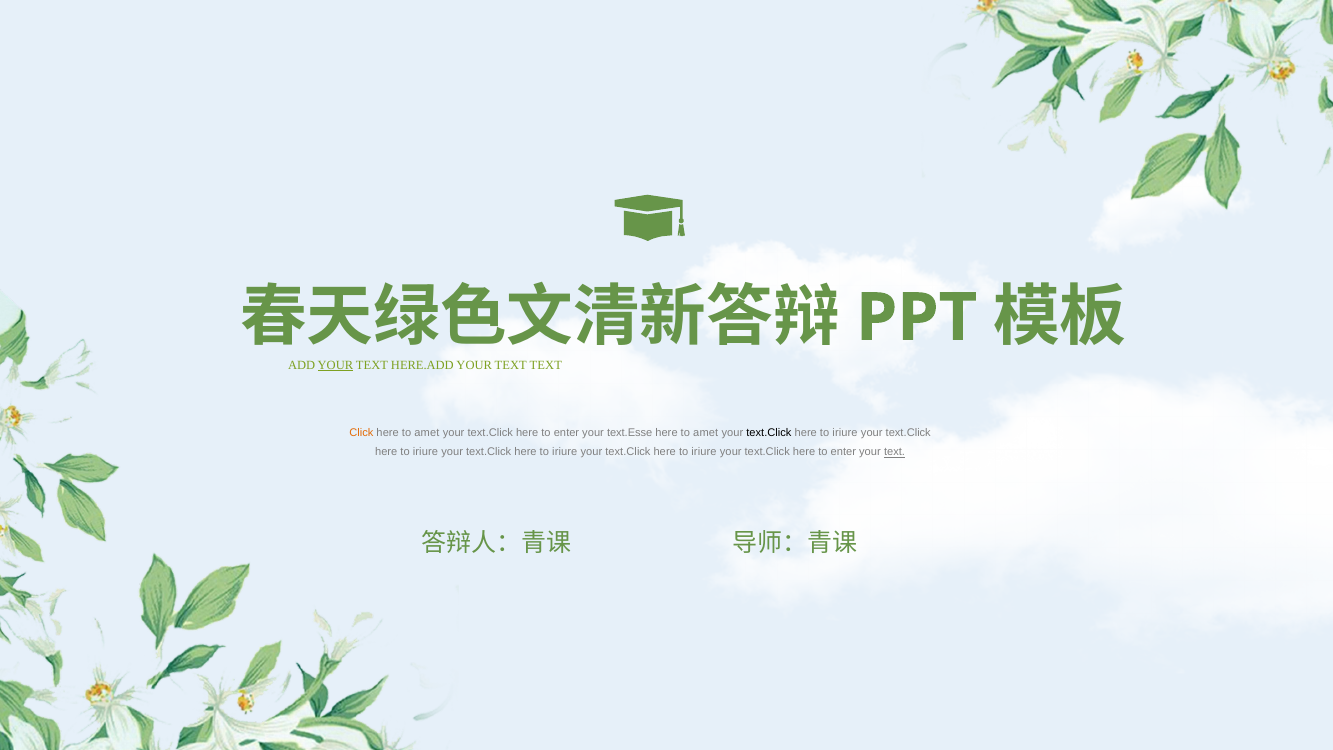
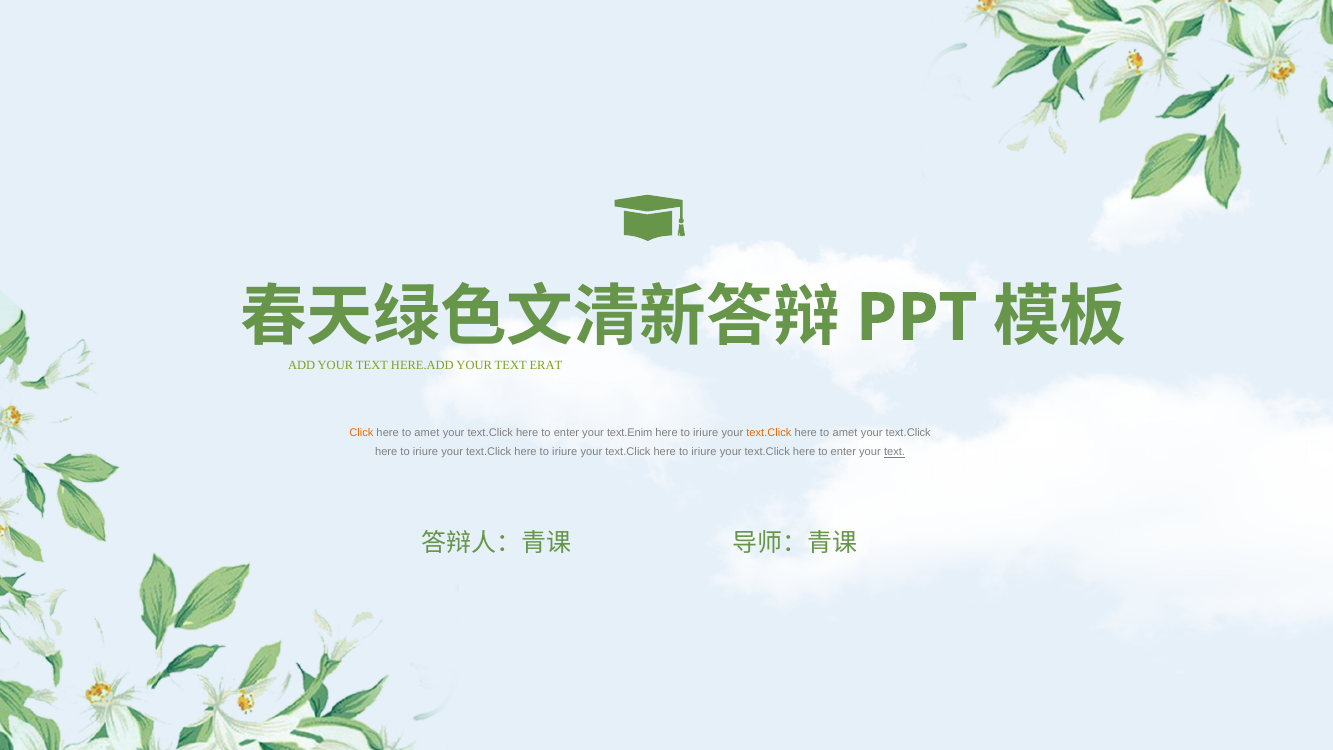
YOUR at (335, 365) underline: present -> none
TEXT TEXT: TEXT -> ERAT
text.Esse: text.Esse -> text.Enim
amet at (706, 432): amet -> iriure
text.Click at (769, 432) colour: black -> orange
iriure at (845, 432): iriure -> amet
